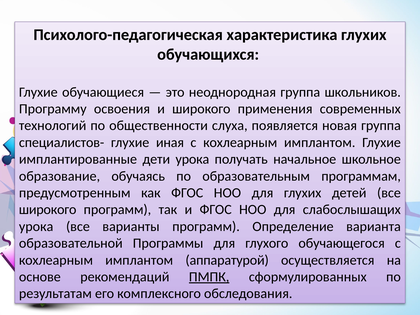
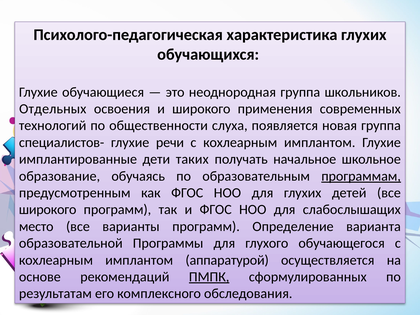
Программу: Программу -> Отдельных
иная: иная -> речи
дети урока: урока -> таких
программам underline: none -> present
урока at (36, 226): урока -> место
